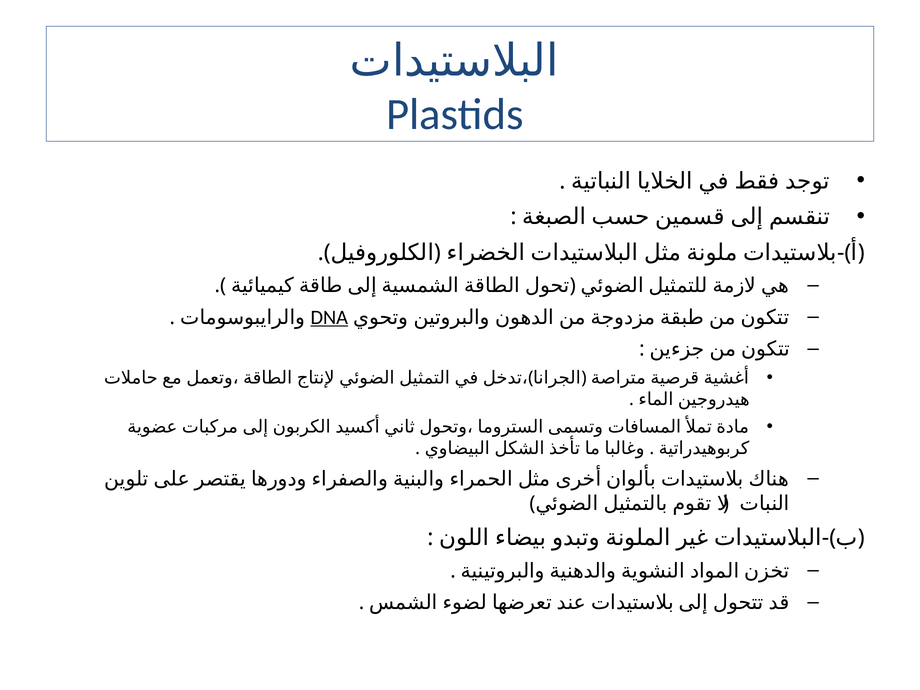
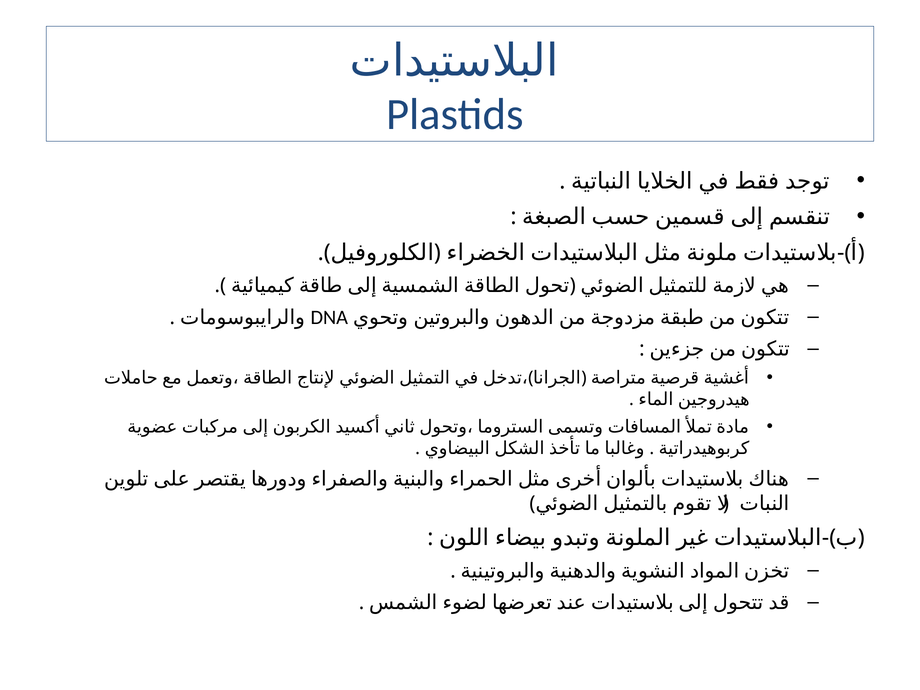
DNA underline: present -> none
